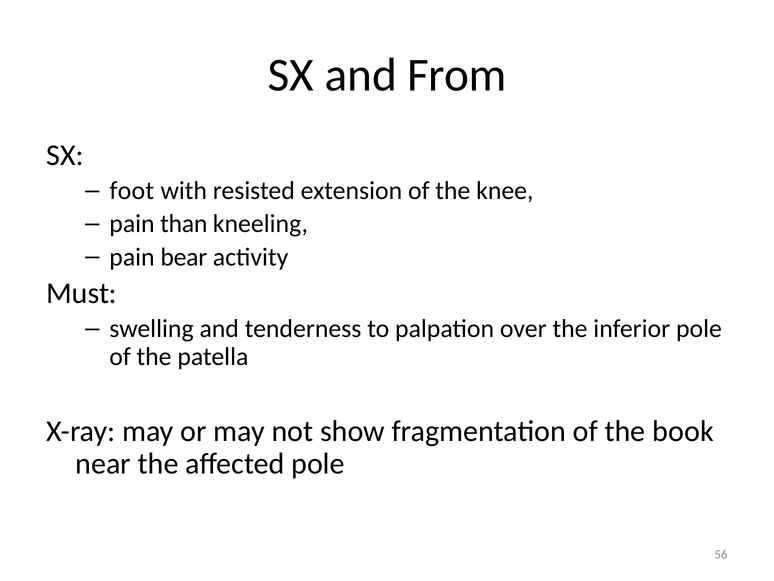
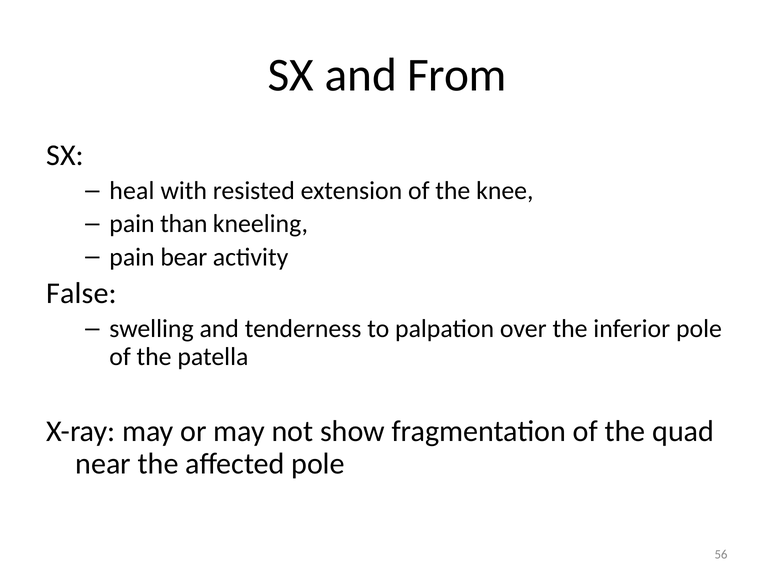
foot: foot -> heal
Must: Must -> False
book: book -> quad
